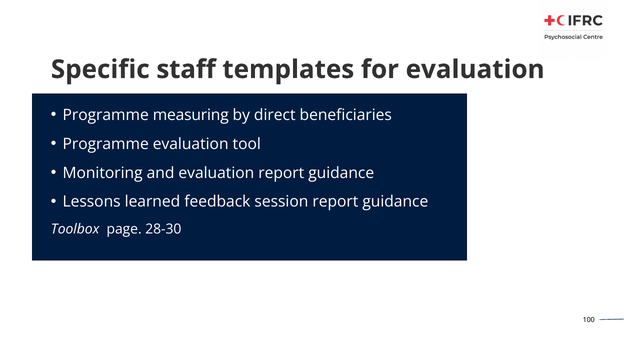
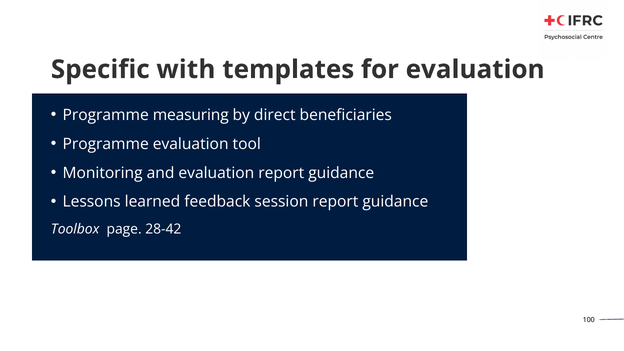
staff: staff -> with
28-30: 28-30 -> 28-42
